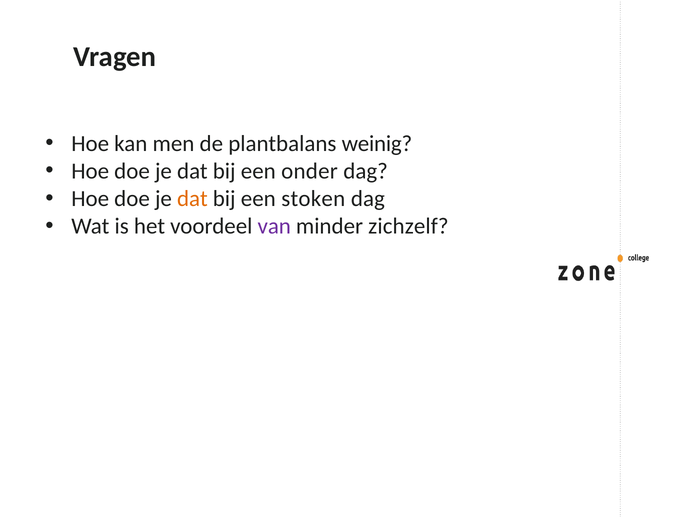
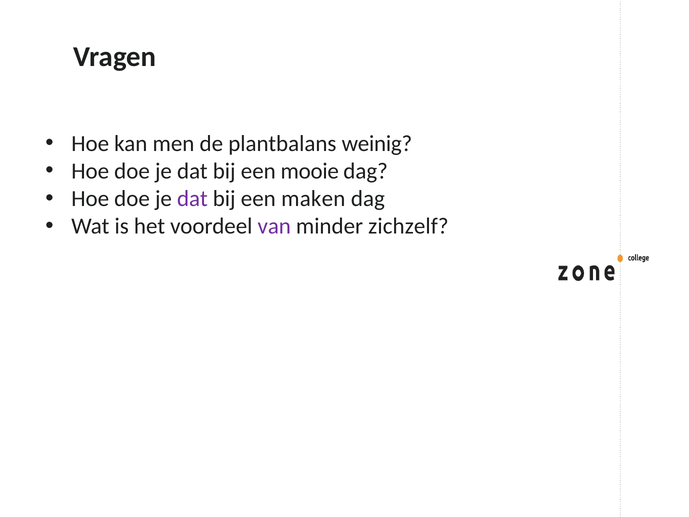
onder: onder -> mooie
dat at (192, 199) colour: orange -> purple
stoken: stoken -> maken
